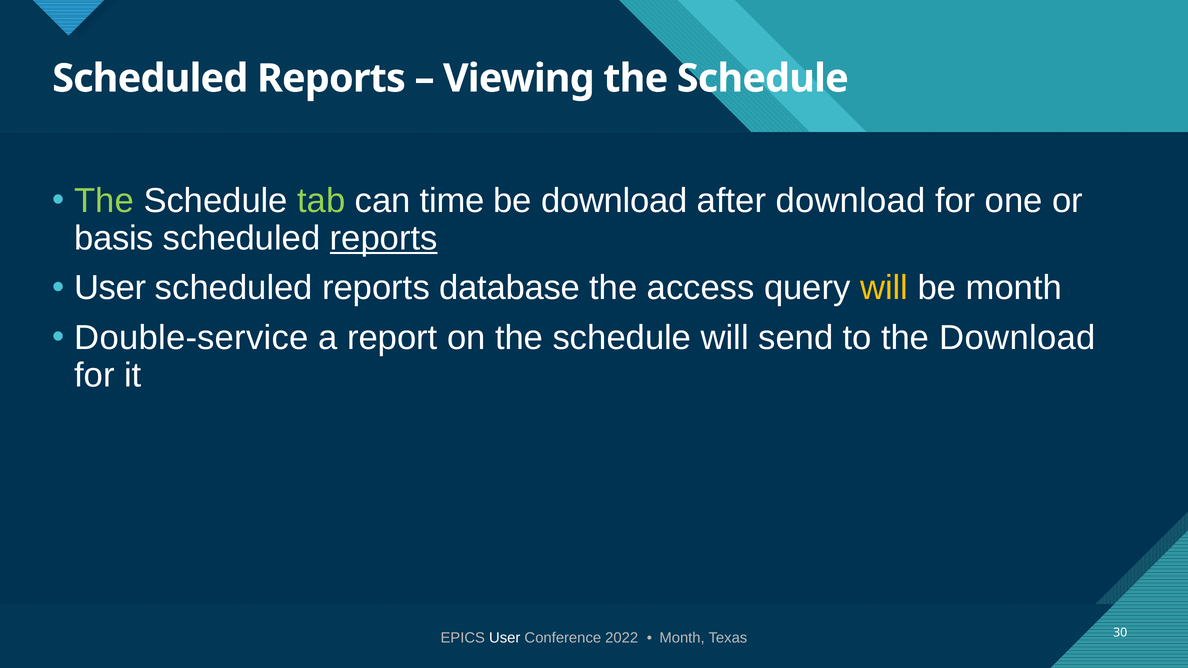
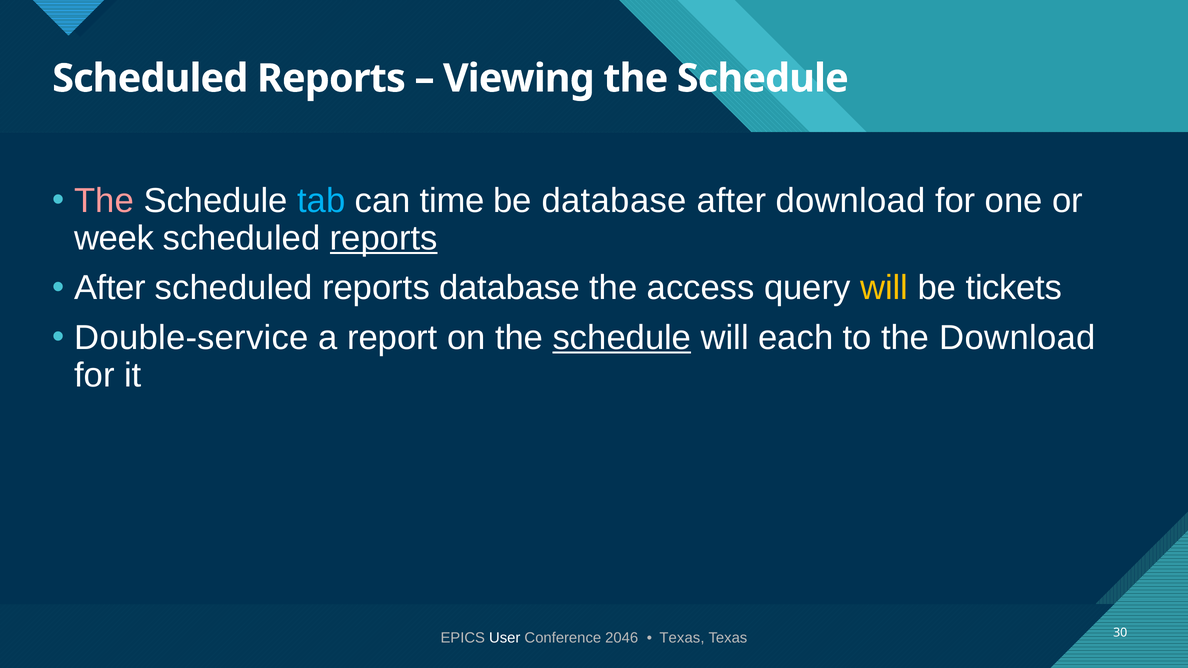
The at (104, 201) colour: light green -> pink
tab colour: light green -> light blue
be download: download -> database
basis: basis -> week
User at (110, 288): User -> After
be month: month -> tickets
schedule at (622, 338) underline: none -> present
send: send -> each
2022: 2022 -> 2046
Month at (682, 638): Month -> Texas
